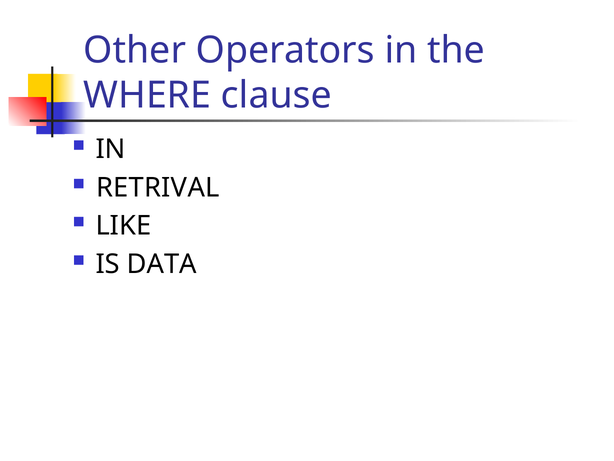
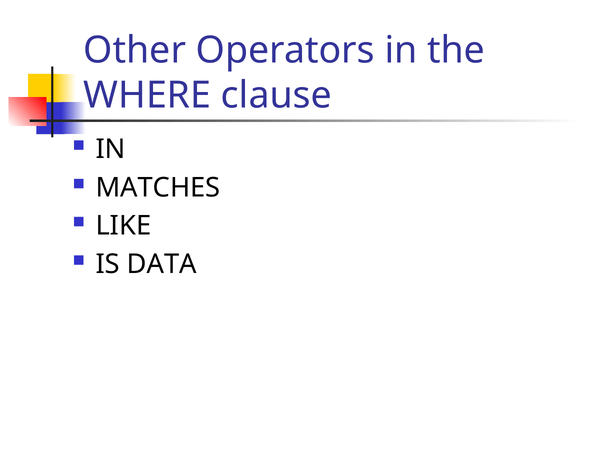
RETRIVAL: RETRIVAL -> MATCHES
